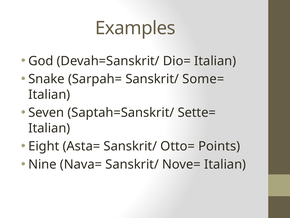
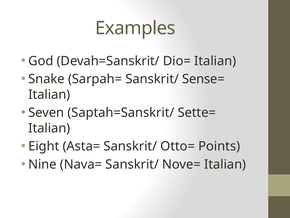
Some=: Some= -> Sense=
